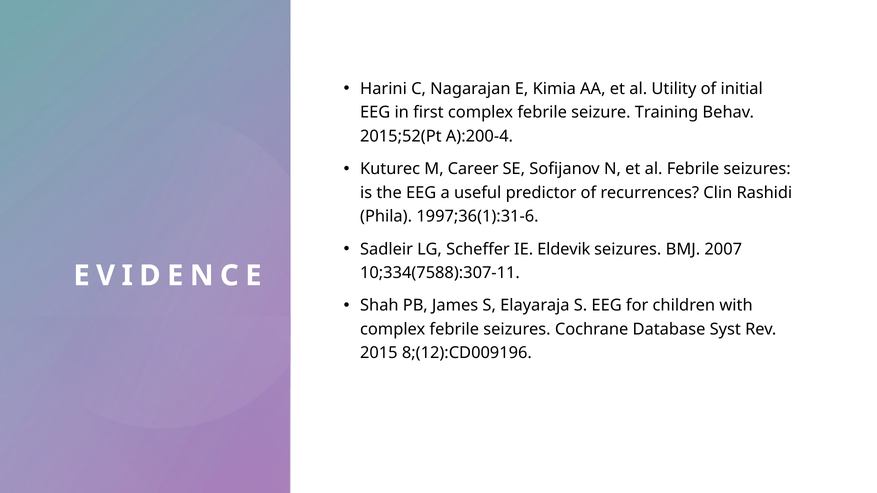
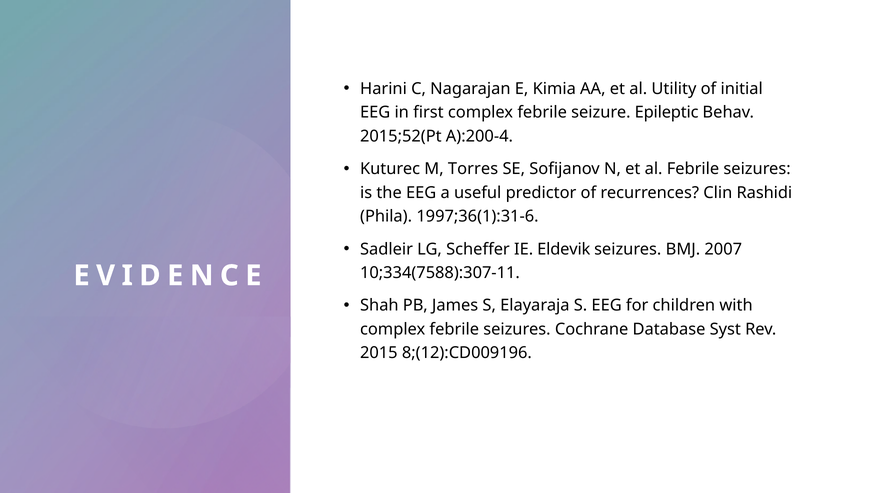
Training: Training -> Epileptic
Career: Career -> Torres
